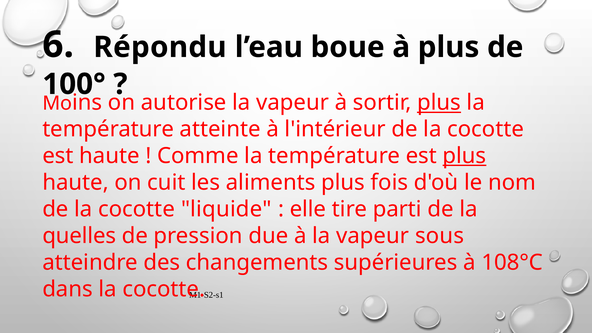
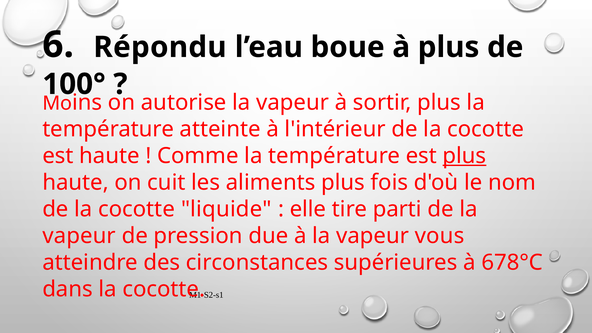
plus at (439, 103) underline: present -> none
quelles at (79, 236): quelles -> vapeur
sous: sous -> vous
changements: changements -> circonstances
108°C: 108°C -> 678°C
